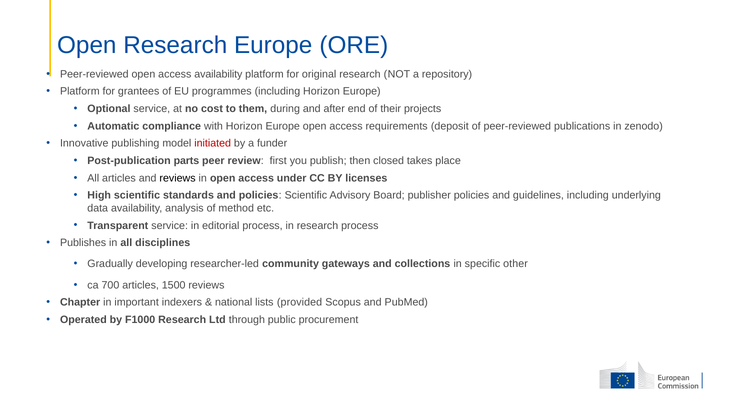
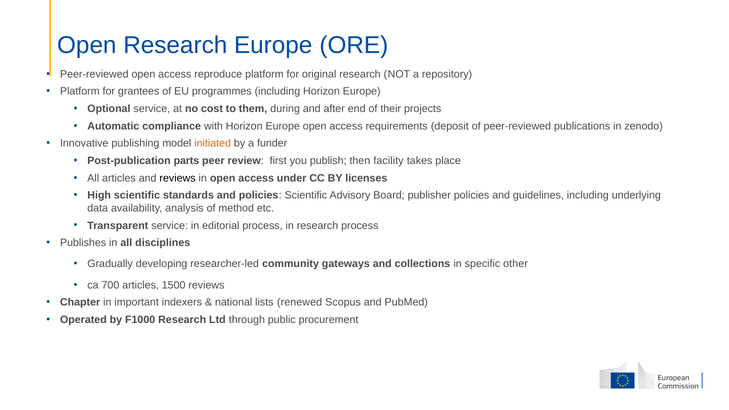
access availability: availability -> reproduce
initiated colour: red -> orange
closed: closed -> facility
provided: provided -> renewed
